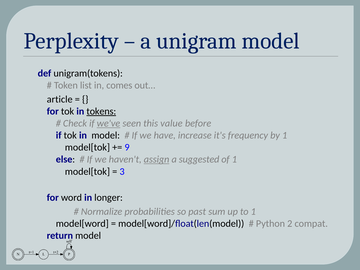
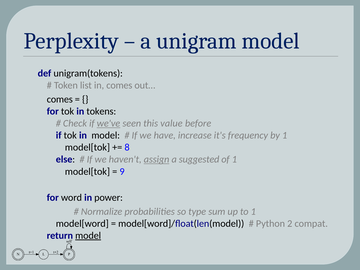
article at (60, 99): article -> comes
tokens underline: present -> none
9: 9 -> 8
3: 3 -> 9
longer: longer -> power
past: past -> type
model at (88, 236) underline: none -> present
